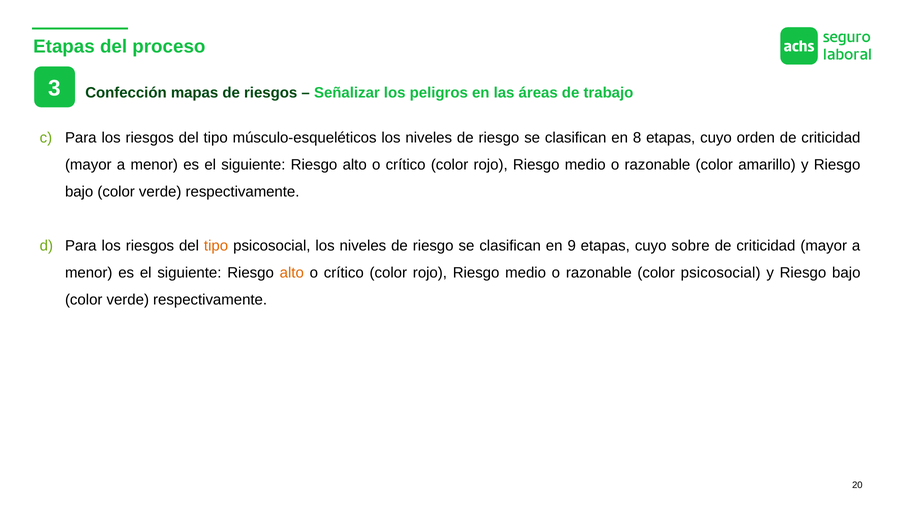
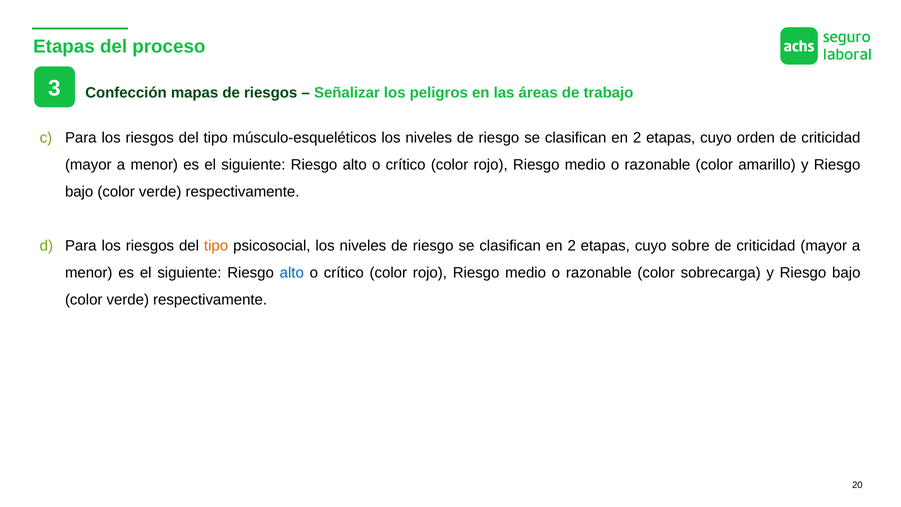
8 at (637, 138): 8 -> 2
9 at (572, 246): 9 -> 2
alto at (292, 273) colour: orange -> blue
color psicosocial: psicosocial -> sobrecarga
